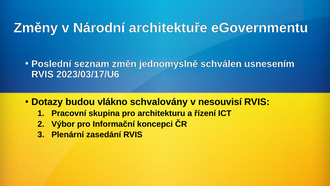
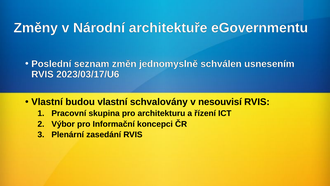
Dotazy at (47, 102): Dotazy -> Vlastní
budou vlákno: vlákno -> vlastní
